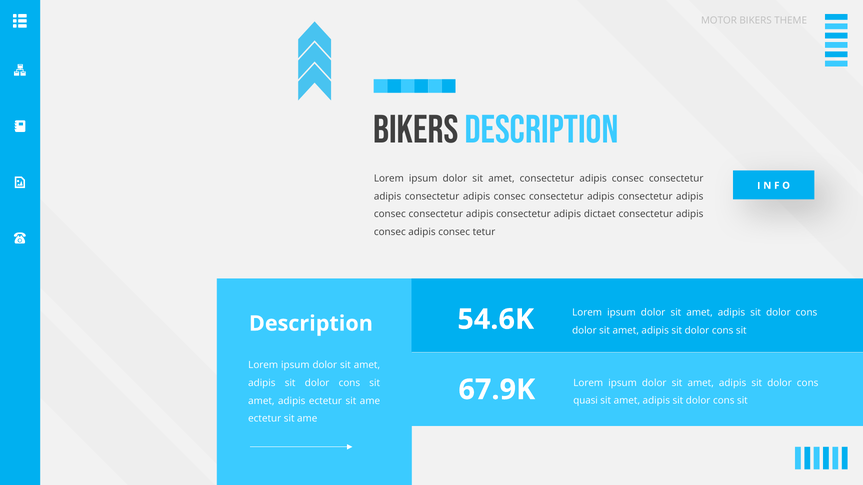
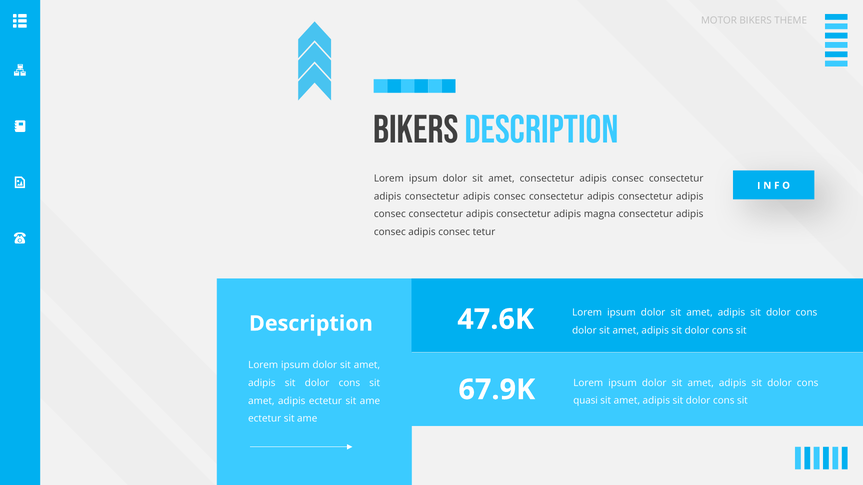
dictaet: dictaet -> magna
54.6K: 54.6K -> 47.6K
